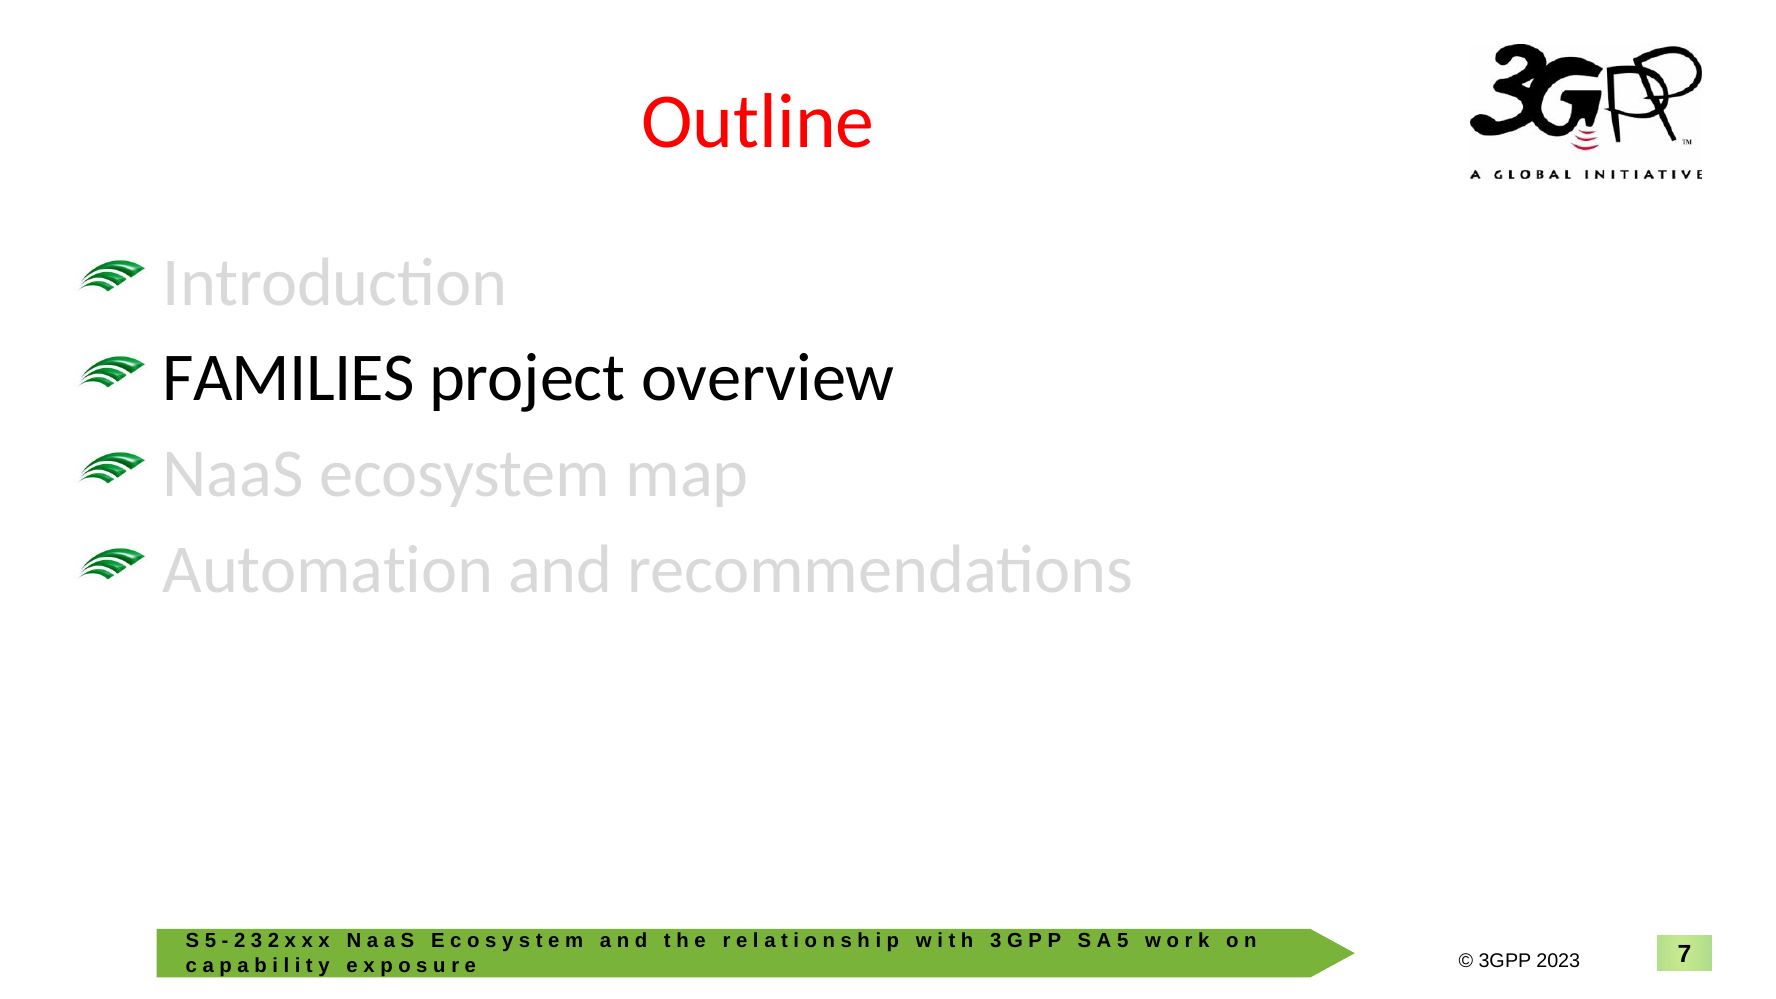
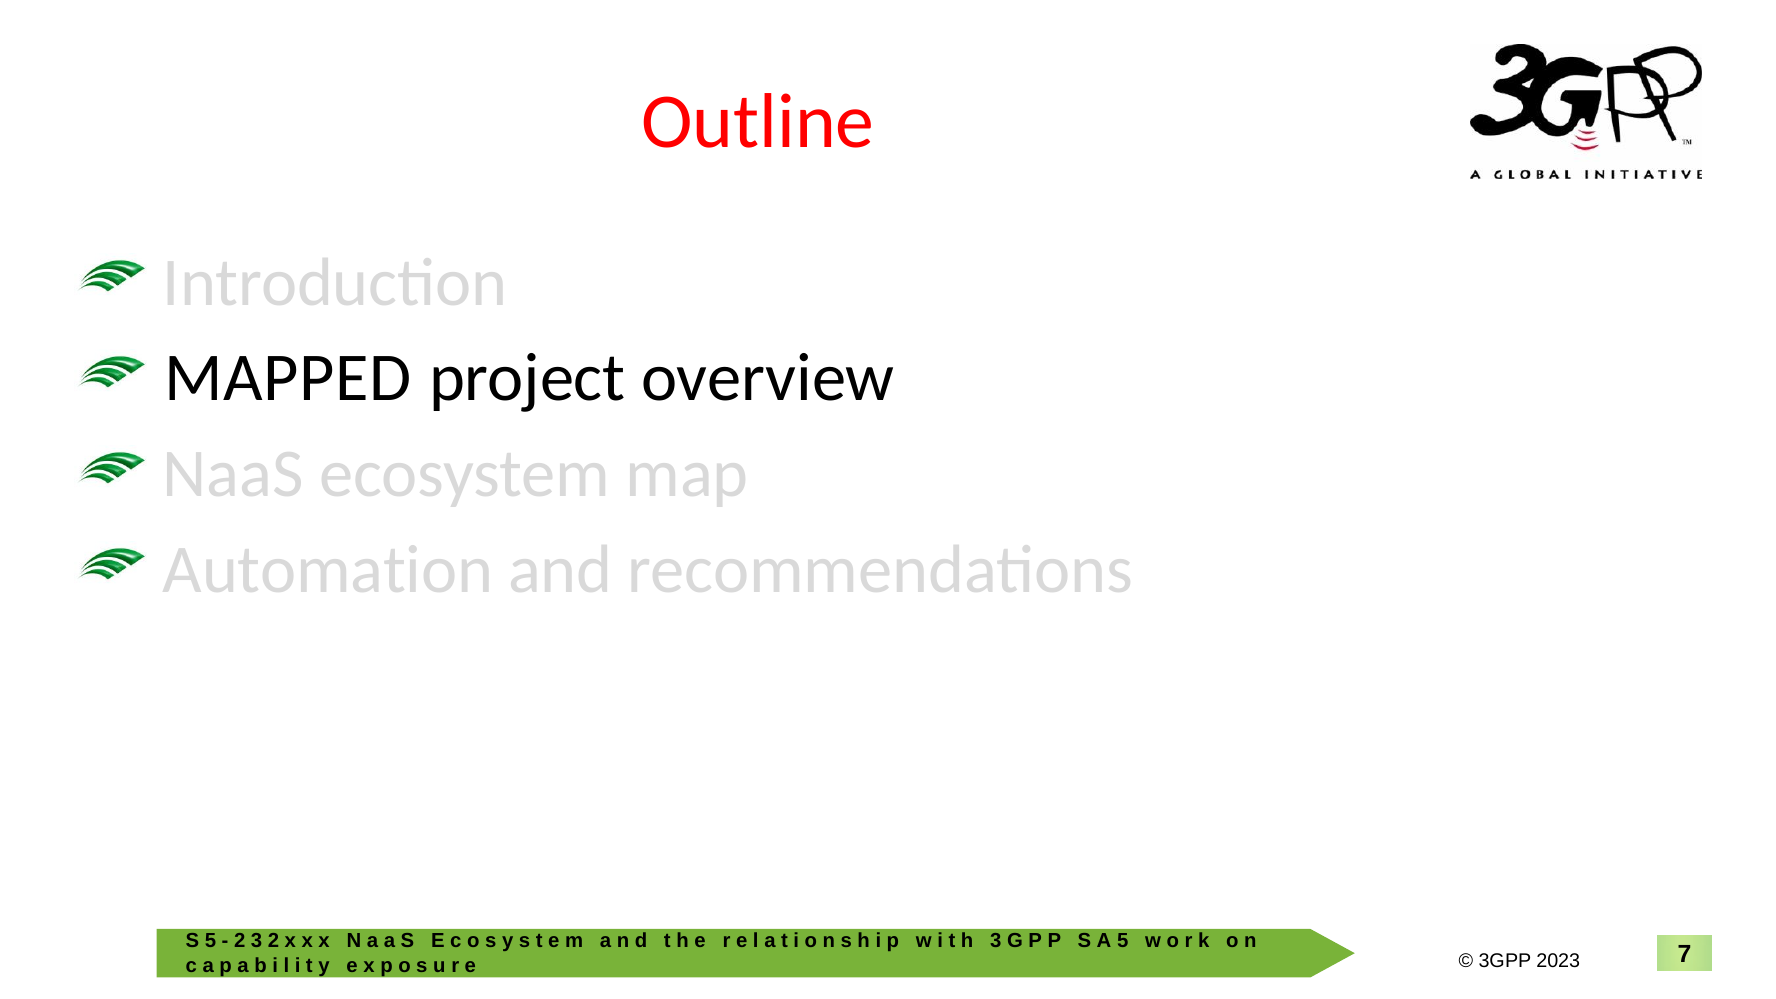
FAMILIES: FAMILIES -> MAPPED
